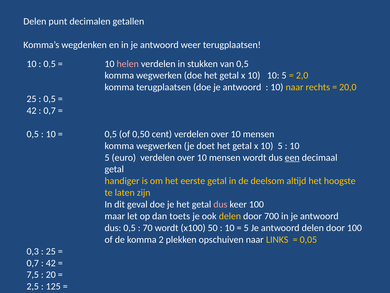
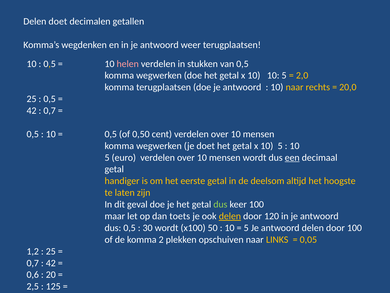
Delen punt: punt -> doet
dus at (220, 204) colour: pink -> light green
delen at (230, 216) underline: none -> present
700: 700 -> 120
70: 70 -> 30
0,3: 0,3 -> 1,2
7,5: 7,5 -> 0,6
